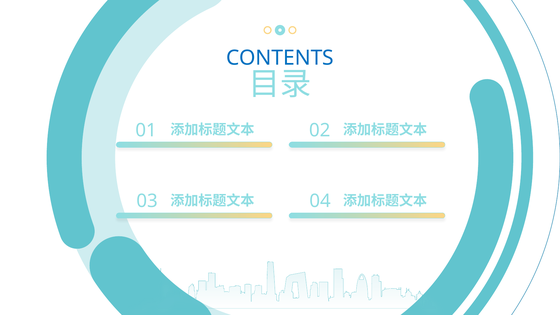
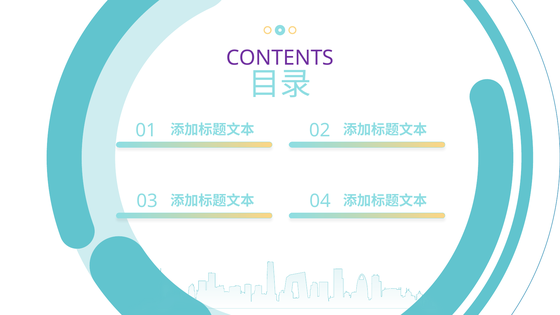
CONTENTS colour: blue -> purple
